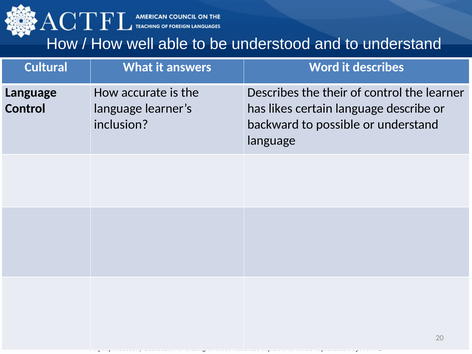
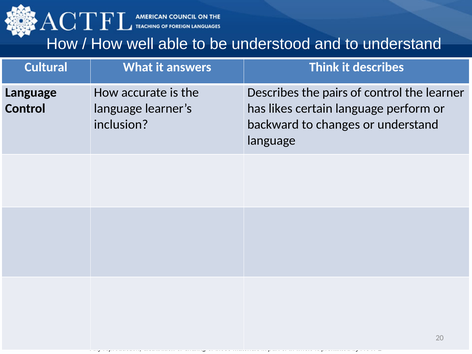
Word: Word -> Think
their: their -> pairs
describe: describe -> perform
possible: possible -> changes
